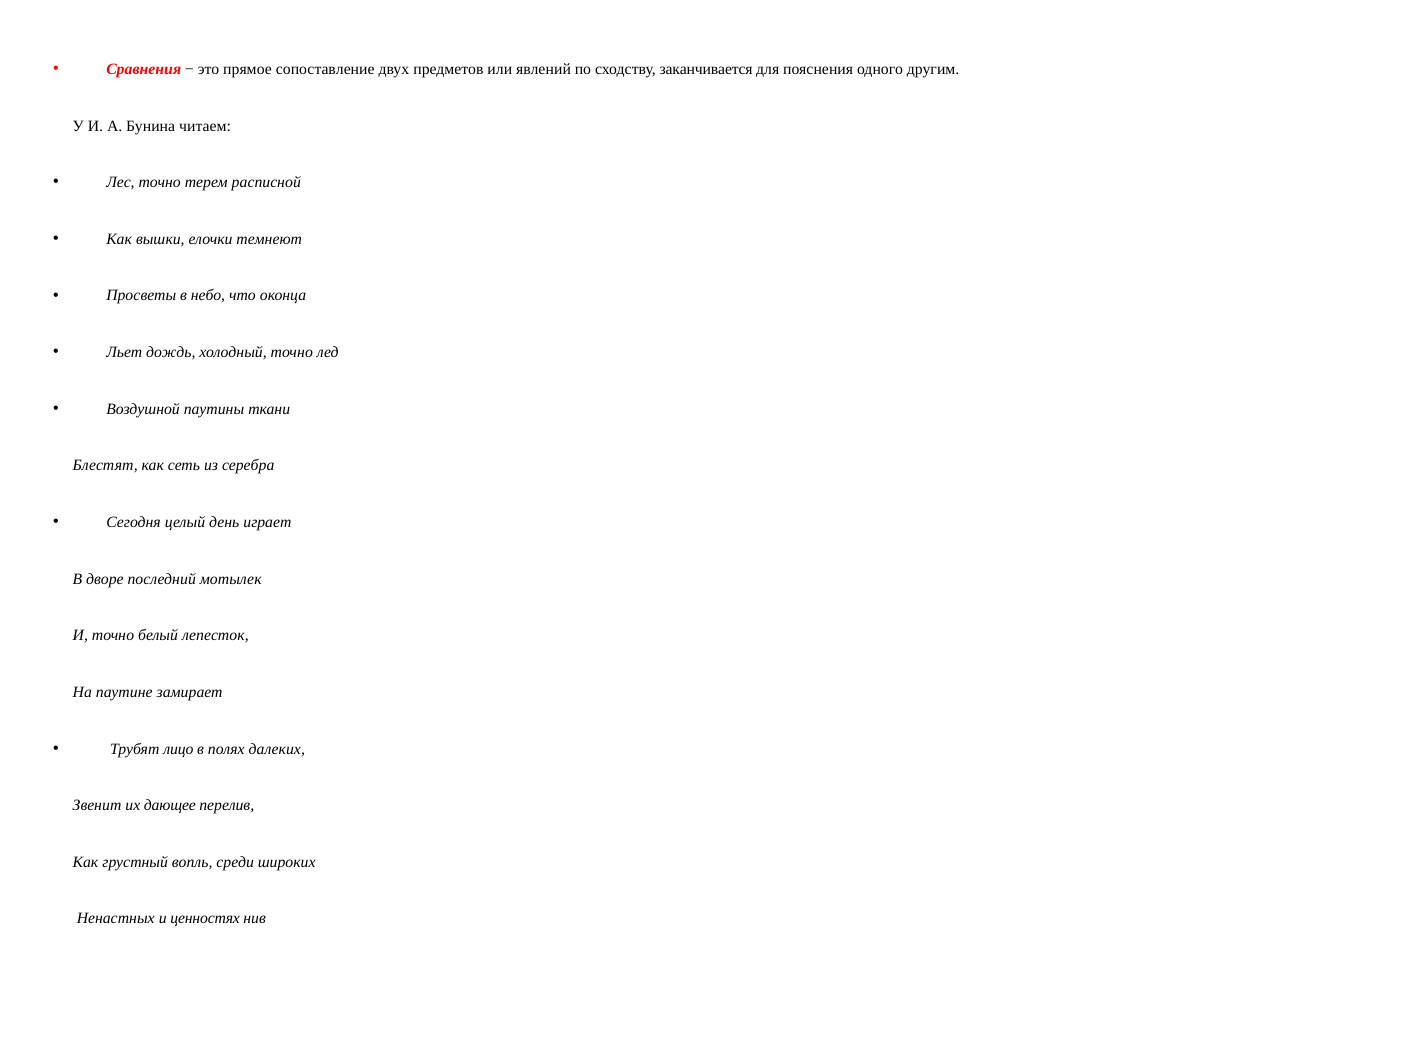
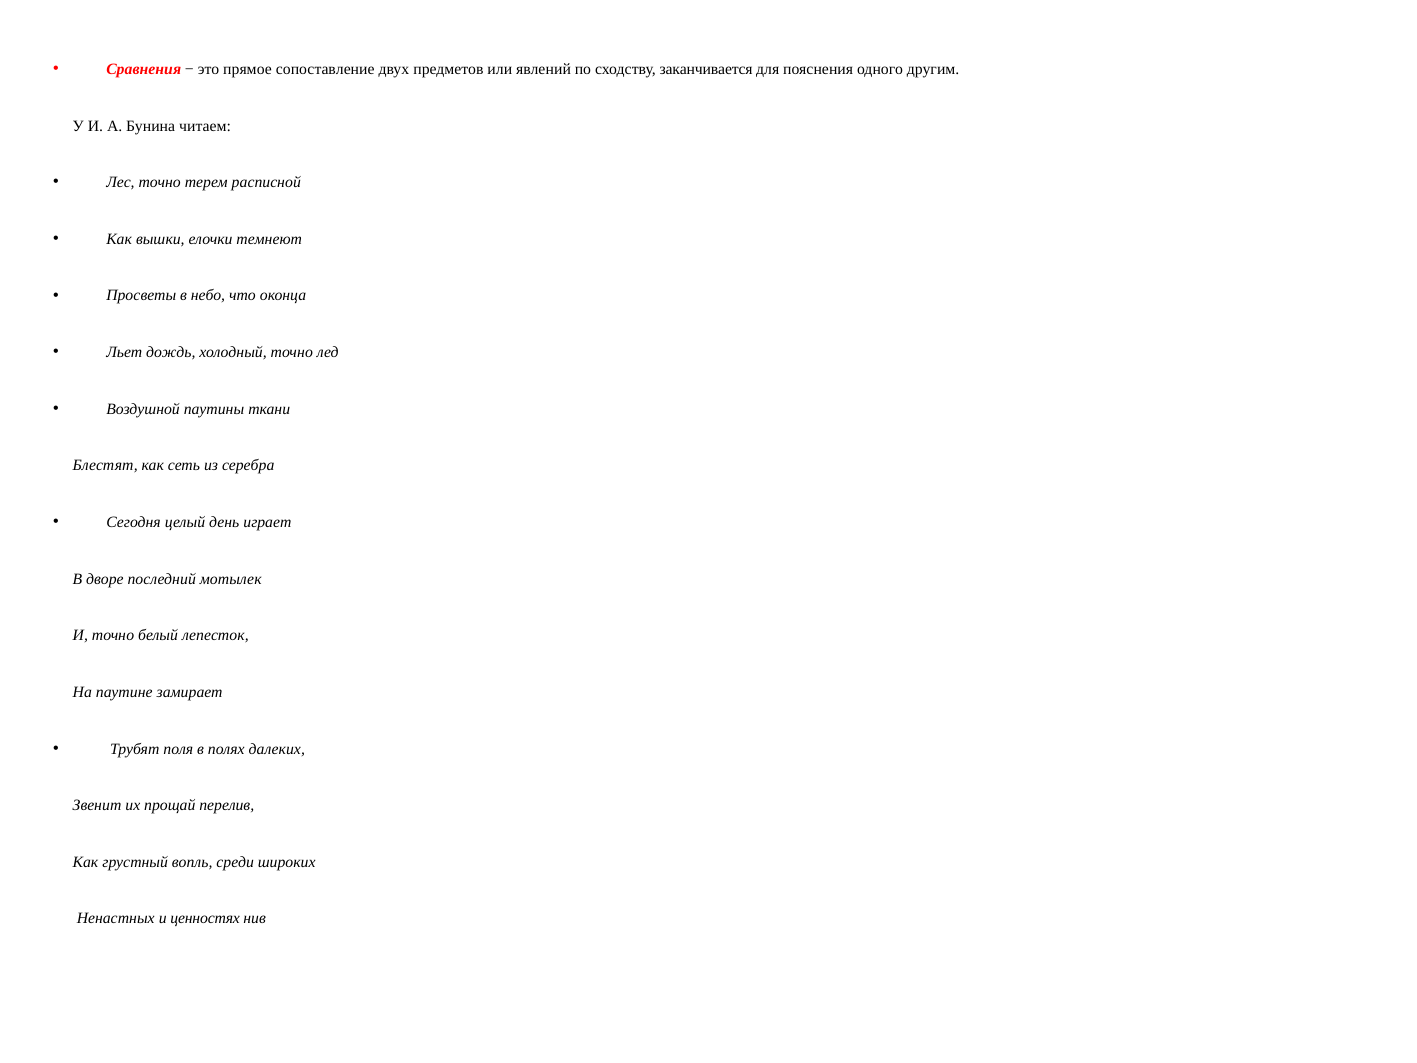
лицо: лицо -> поля
дающее: дающее -> прощай
